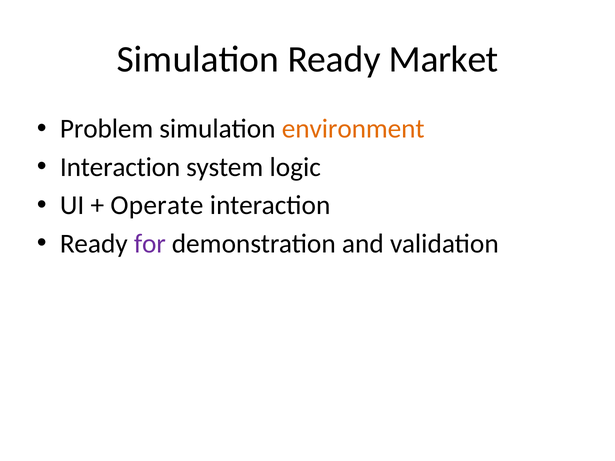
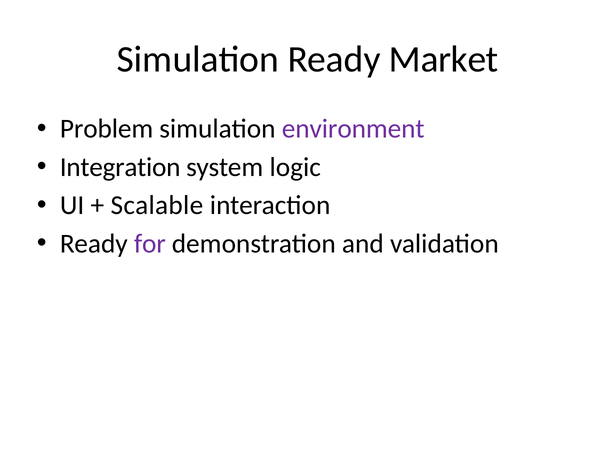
environment colour: orange -> purple
Interaction at (120, 167): Interaction -> Integration
Operate: Operate -> Scalable
